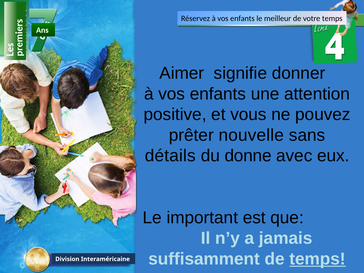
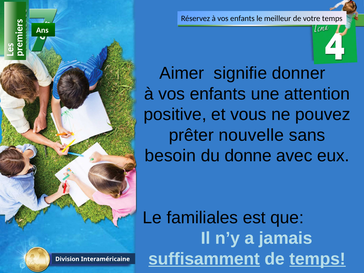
détails: détails -> besoin
important: important -> familiales
suffisamment underline: none -> present
